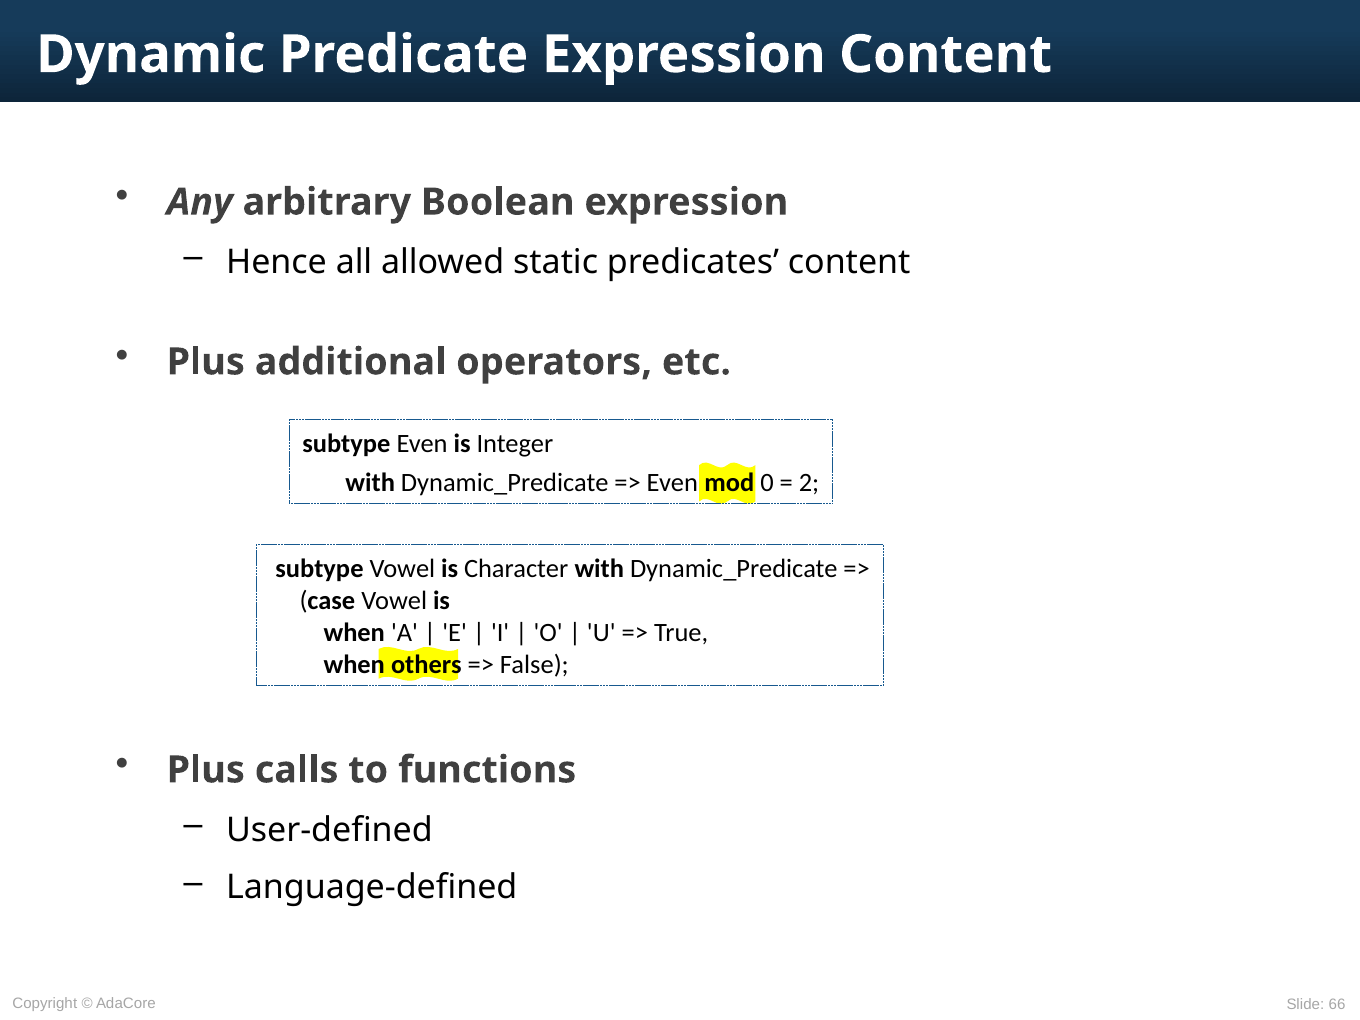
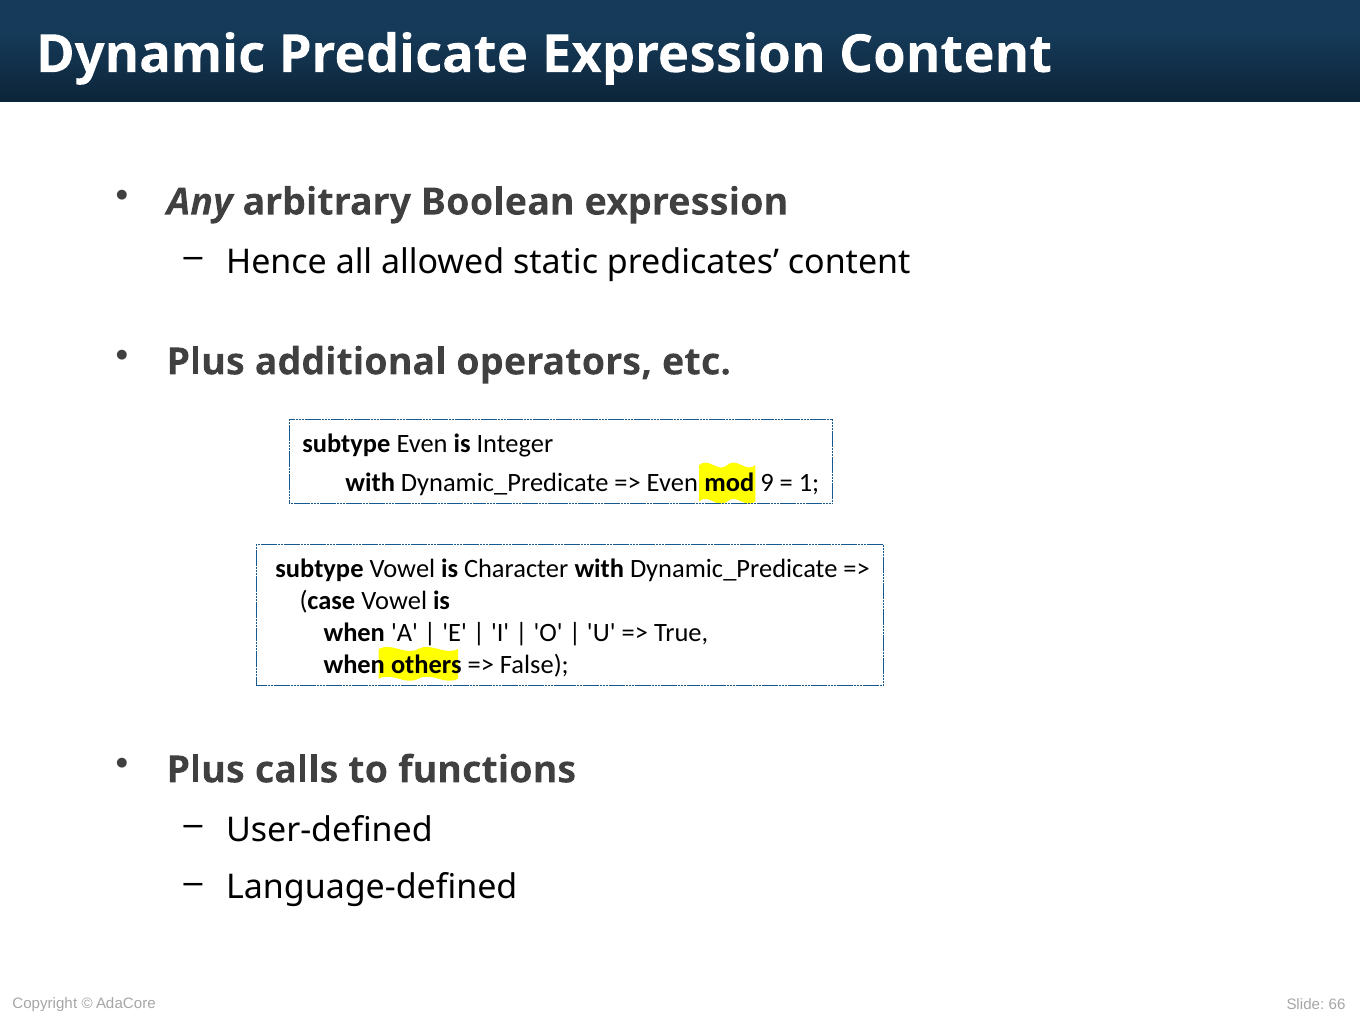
0: 0 -> 9
2: 2 -> 1
